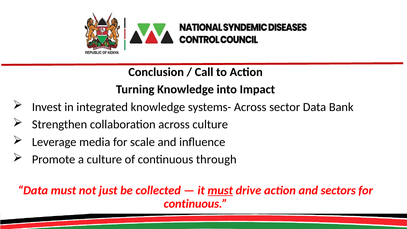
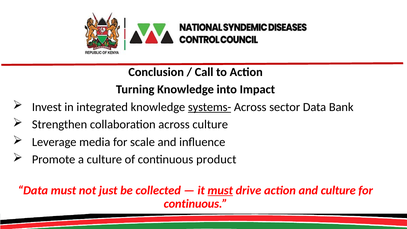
systems- underline: none -> present
through: through -> product
and sectors: sectors -> culture
